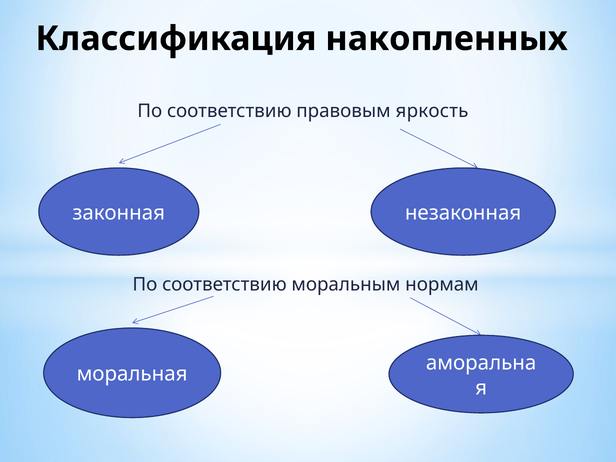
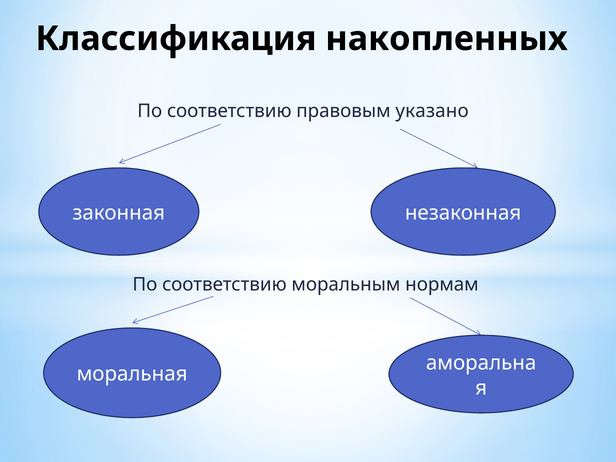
яркость: яркость -> указано
